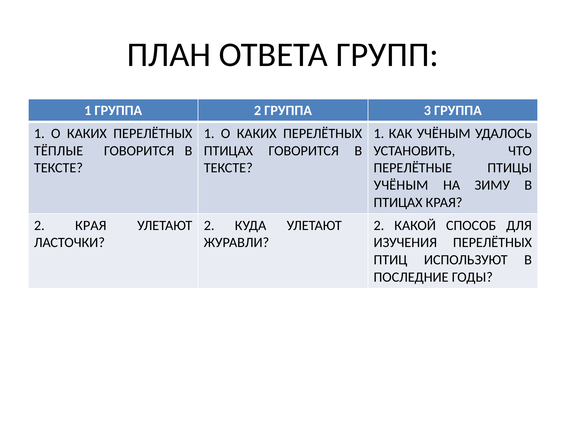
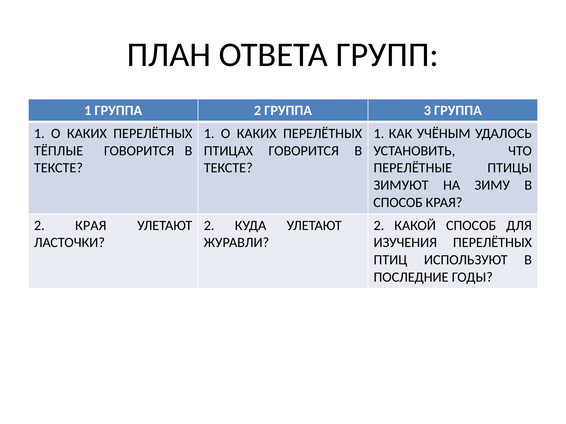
УЧЁНЫМ at (401, 185): УЧЁНЫМ -> ЗИМУЮТ
ПТИЦАХ at (398, 203): ПТИЦАХ -> СПОСОБ
